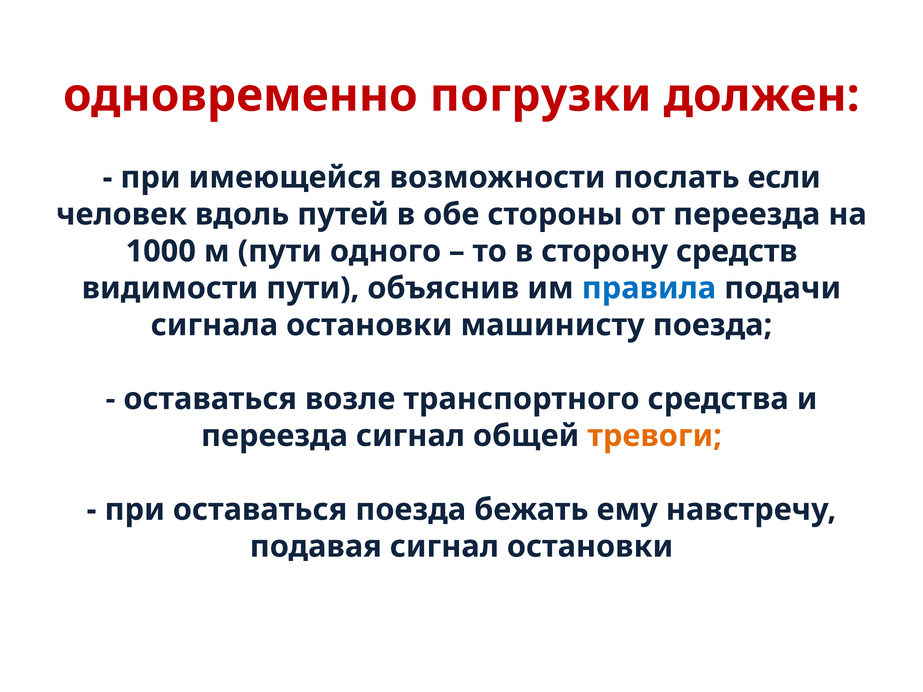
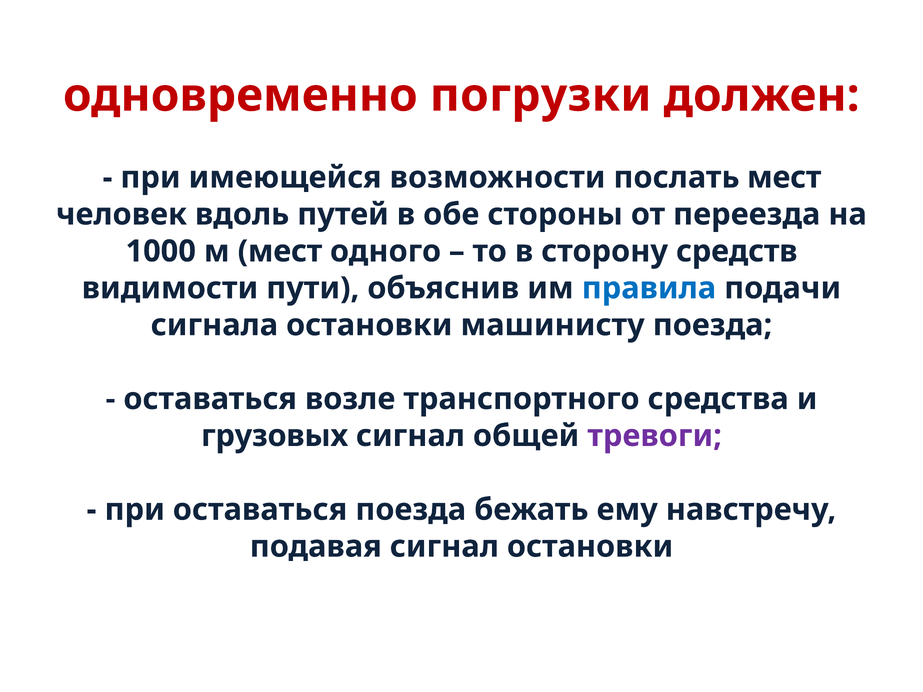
послать если: если -> мест
м пути: пути -> мест
переезда at (274, 436): переезда -> грузовых
тревоги colour: orange -> purple
